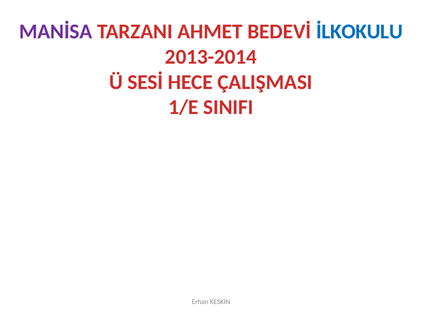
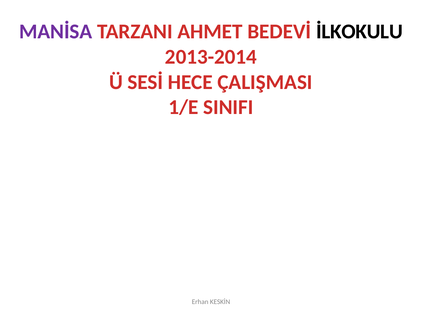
İLKOKULU colour: blue -> black
